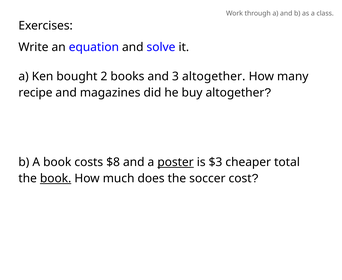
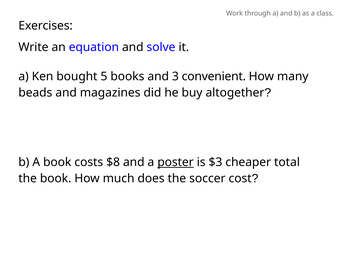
2: 2 -> 5
3 altogether: altogether -> convenient
recipe: recipe -> beads
book at (56, 179) underline: present -> none
